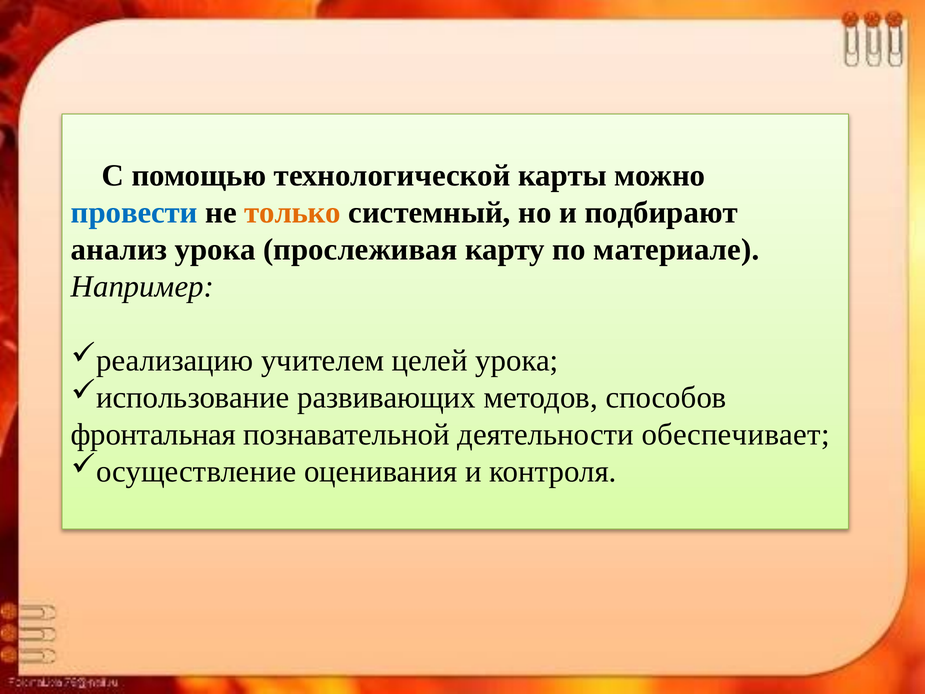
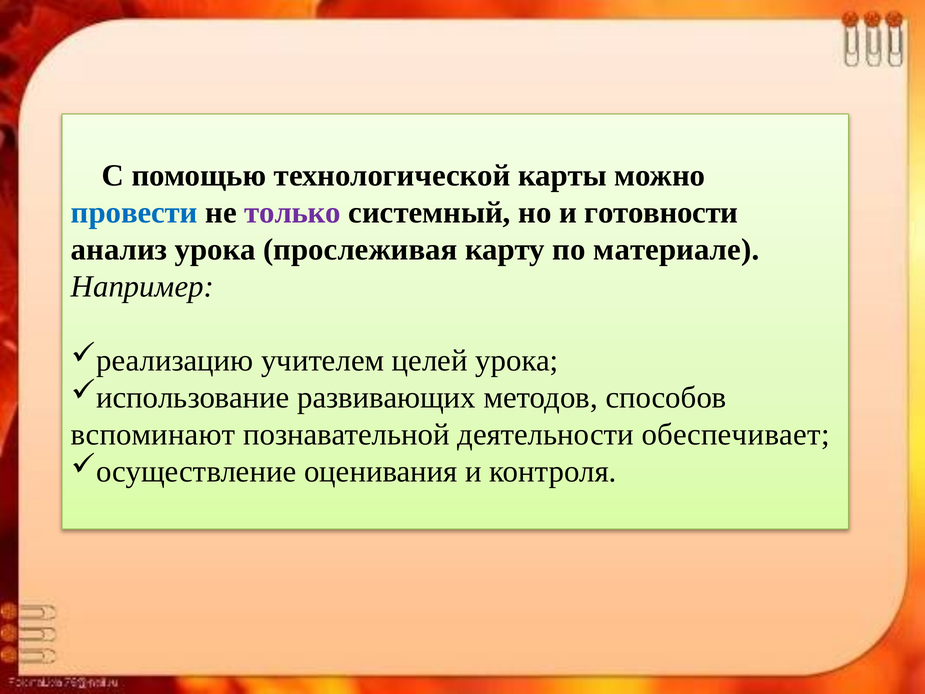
только colour: orange -> purple
подбирают: подбирают -> готовности
фронтальная: фронтальная -> вспоминают
